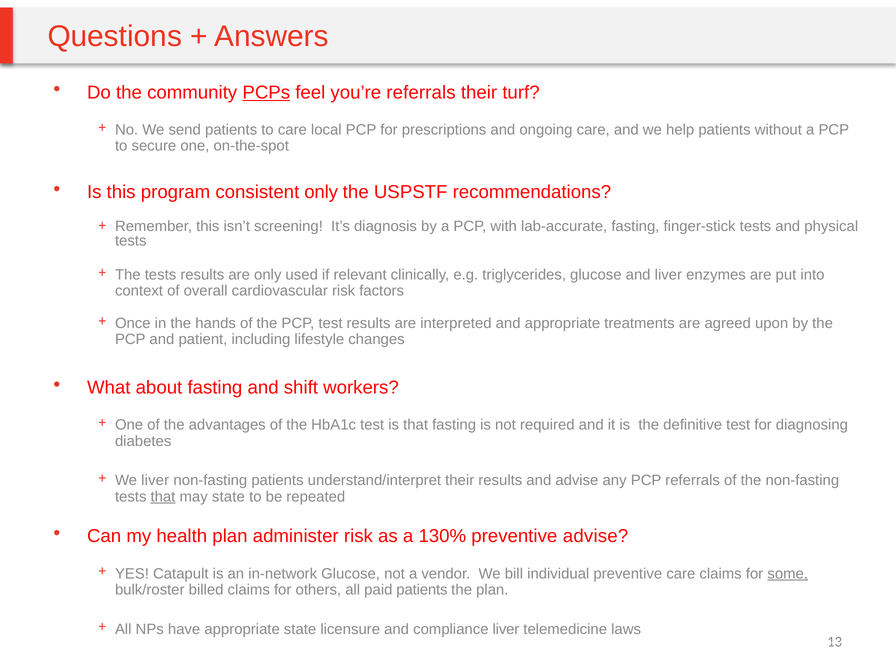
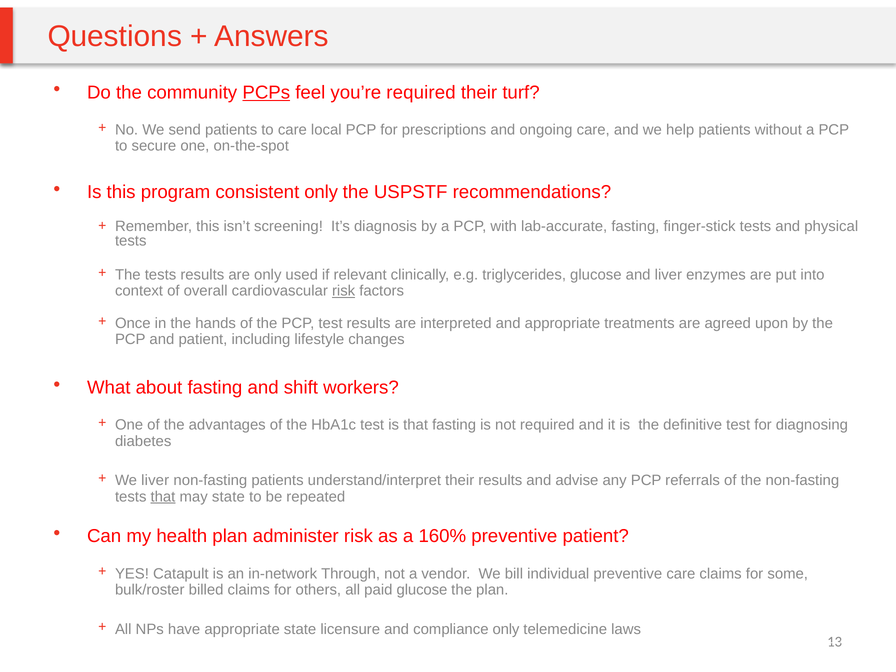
you’re referrals: referrals -> required
risk at (344, 291) underline: none -> present
130%: 130% -> 160%
preventive advise: advise -> patient
in-network Glucose: Glucose -> Through
some underline: present -> none
paid patients: patients -> glucose
compliance liver: liver -> only
